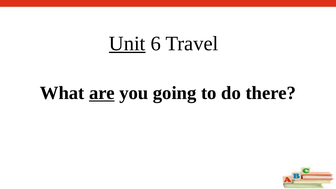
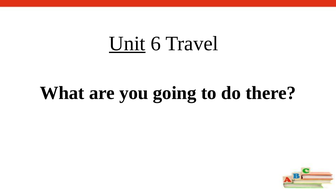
are underline: present -> none
